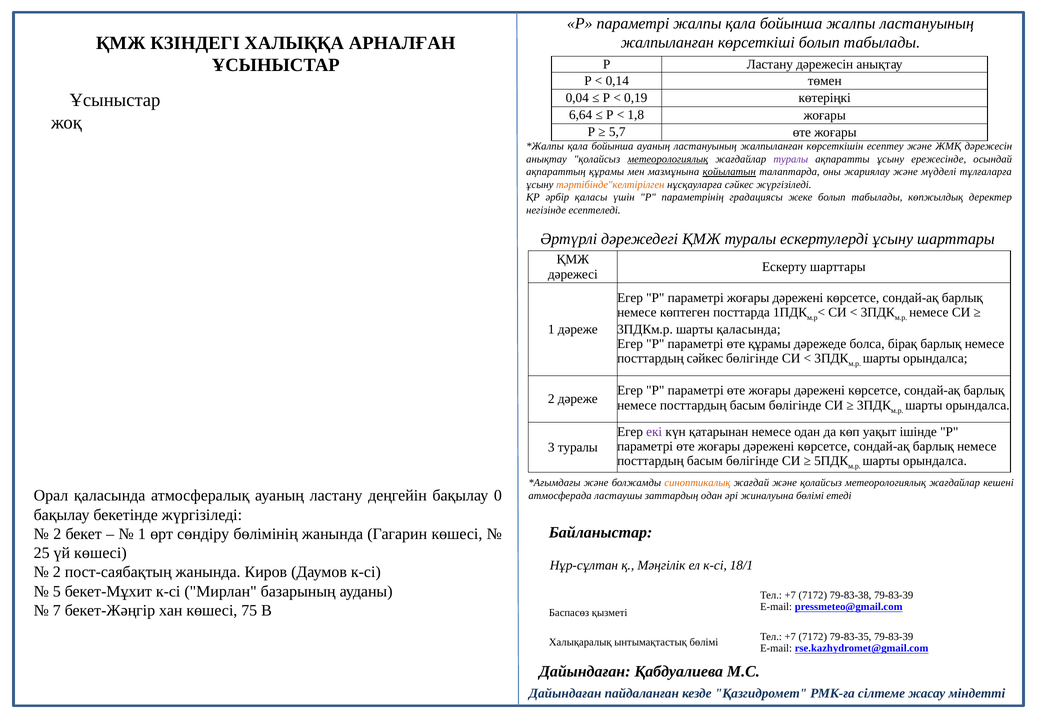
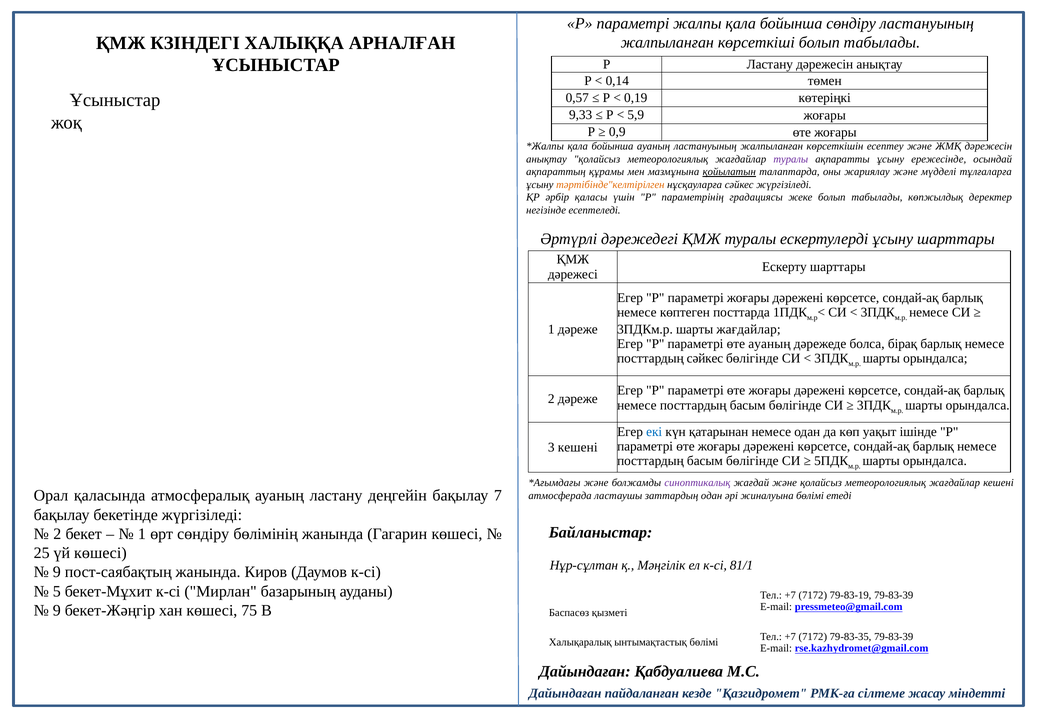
бойынша жалпы: жалпы -> сөндіру
0,04: 0,04 -> 0,57
6,64: 6,64 -> 9,33
1,8: 1,8 -> 5,9
5,7: 5,7 -> 0,9
метеорологиялық at (668, 159) underline: present -> none
шарты қаласында: қаласында -> жағдайлар
өте құрамы: құрамы -> ауаның
екі colour: purple -> blue
3 туралы: туралы -> кешені
синоптикалық colour: orange -> purple
0: 0 -> 7
18/1: 18/1 -> 81/1
2 at (57, 572): 2 -> 9
79-83-38: 79-83-38 -> 79-83-19
7 at (57, 610): 7 -> 9
